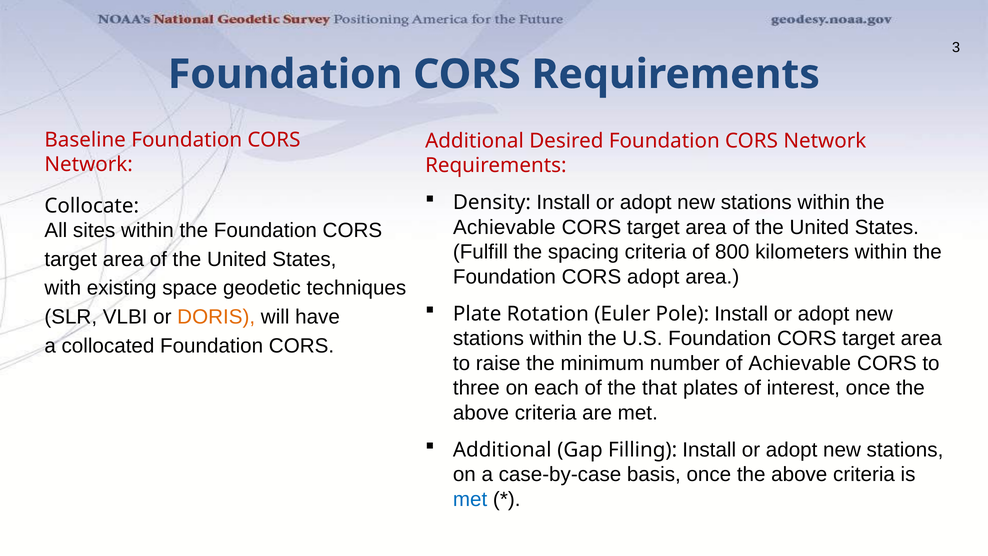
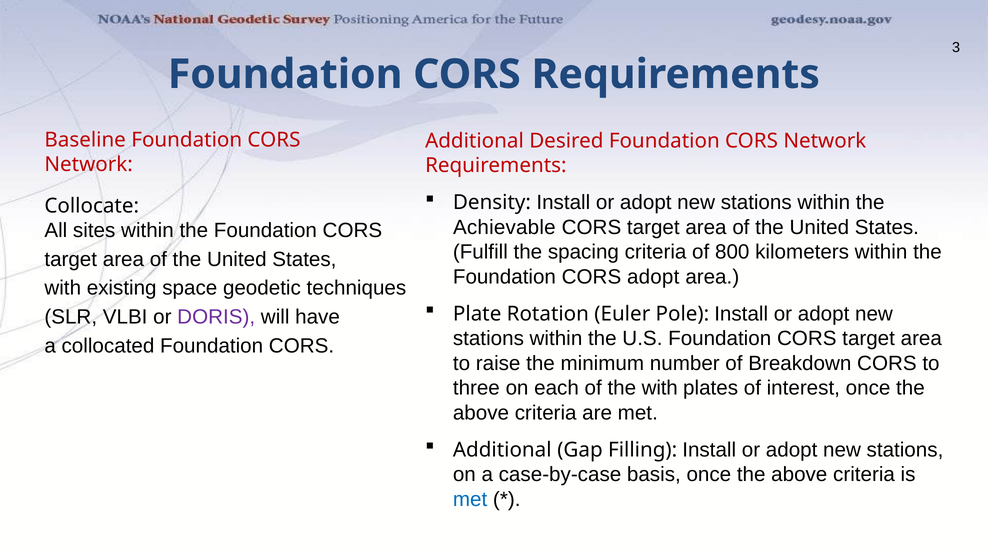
DORIS colour: orange -> purple
of Achievable: Achievable -> Breakdown
the that: that -> with
